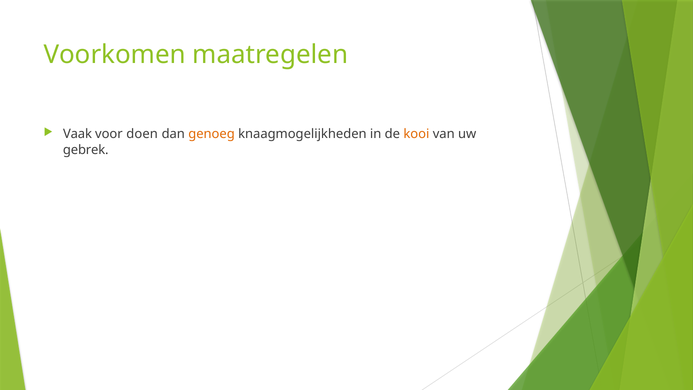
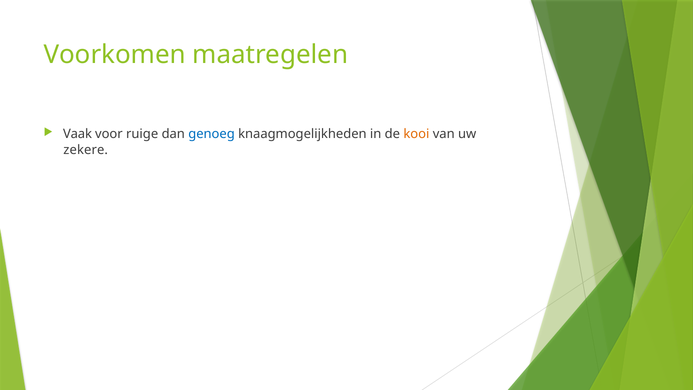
doen: doen -> ruige
genoeg colour: orange -> blue
gebrek: gebrek -> zekere
